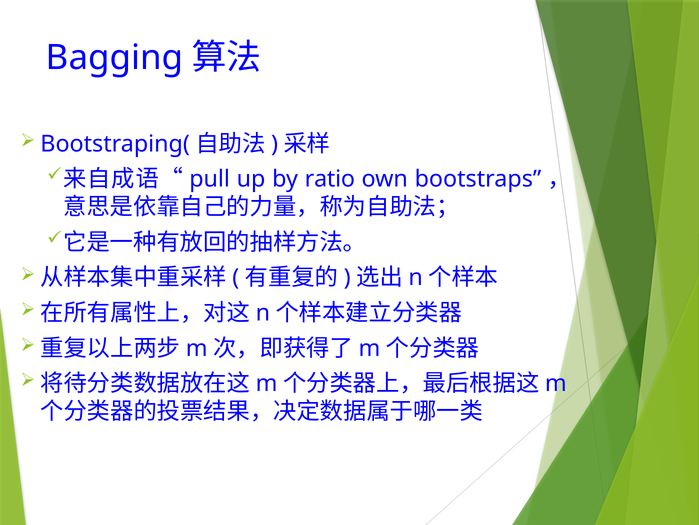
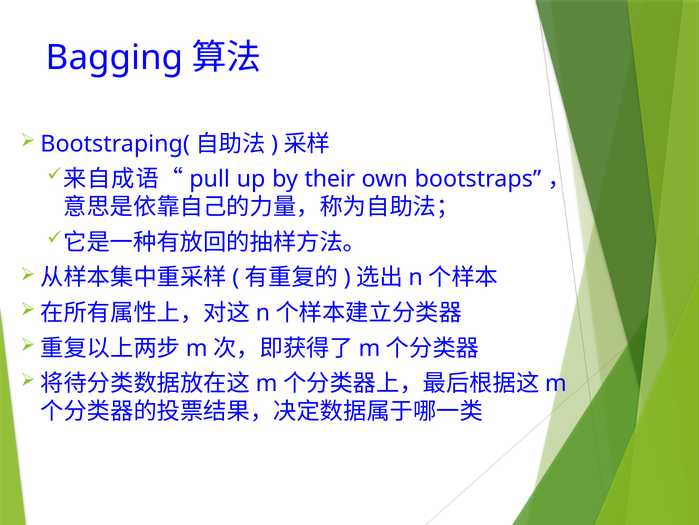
ratio: ratio -> their
